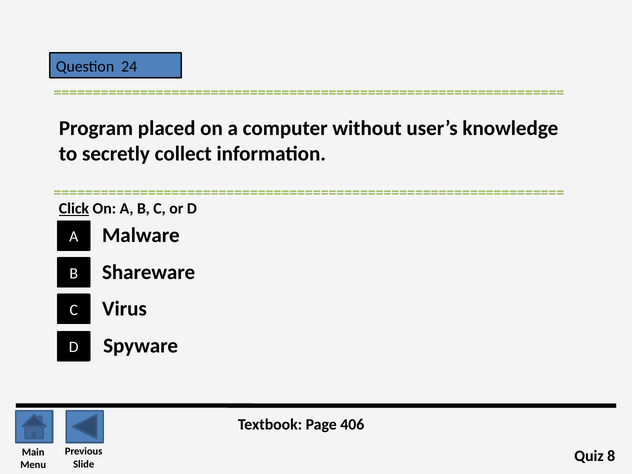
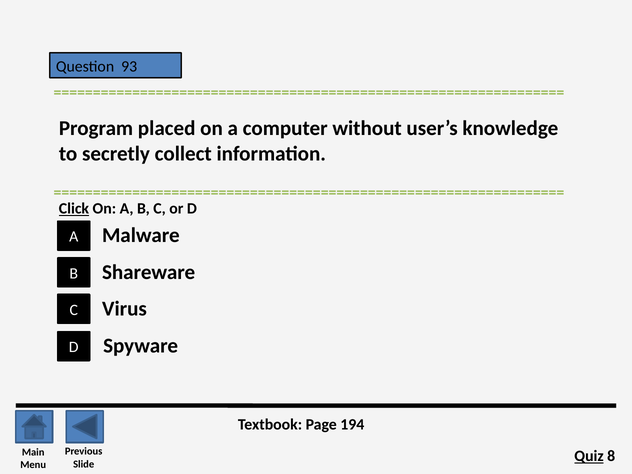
24: 24 -> 93
406: 406 -> 194
Quiz underline: none -> present
